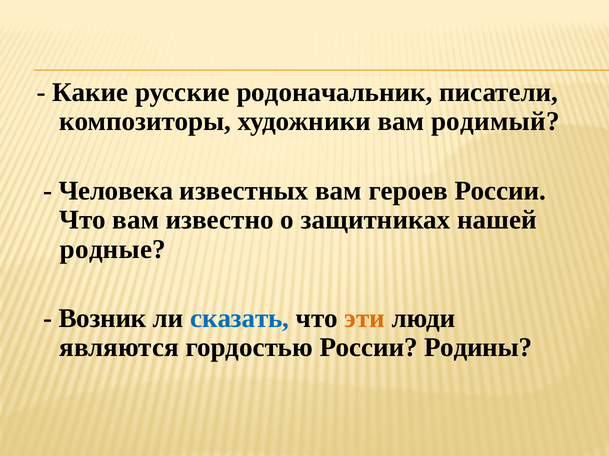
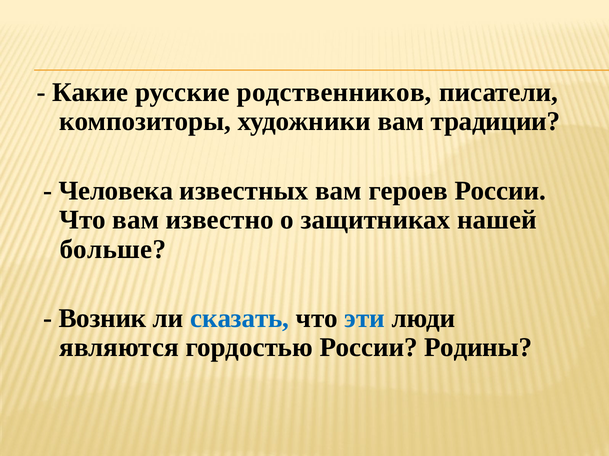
родоначальник: родоначальник -> родственников
родимый: родимый -> традиции
родные: родные -> больше
эти colour: orange -> blue
